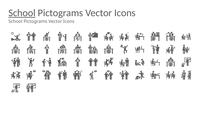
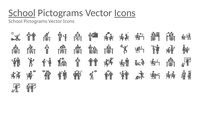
Icons at (125, 13) underline: none -> present
